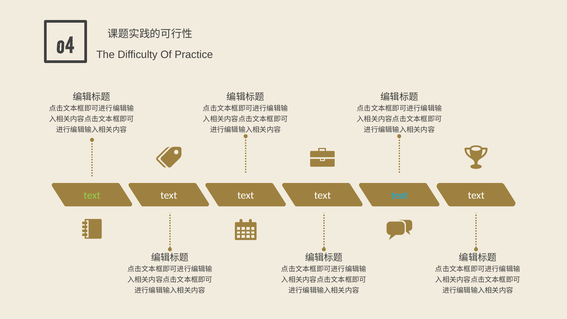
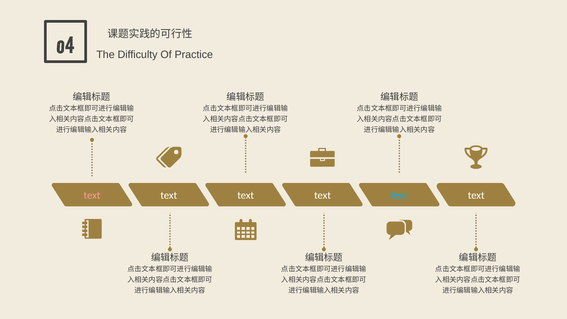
text at (92, 195) colour: light green -> pink
